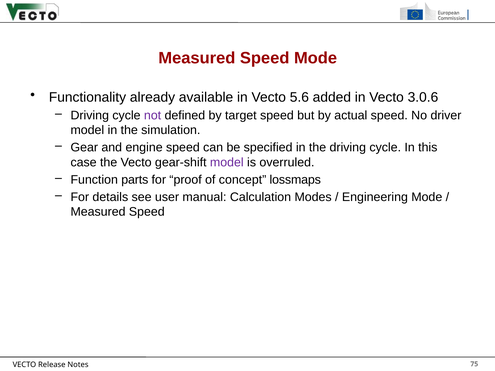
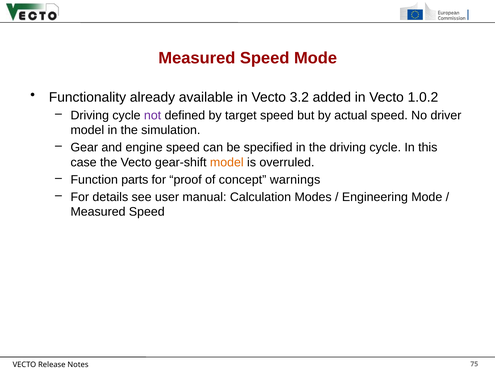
5.6: 5.6 -> 3.2
3.0.6: 3.0.6 -> 1.0.2
model at (227, 162) colour: purple -> orange
lossmaps: lossmaps -> warnings
